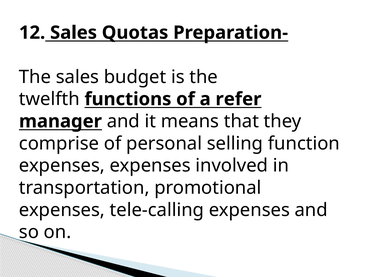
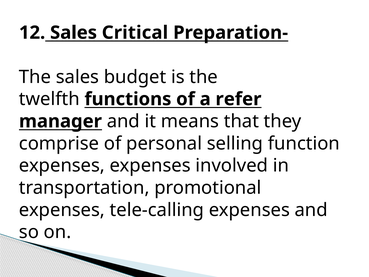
Quotas: Quotas -> Critical
